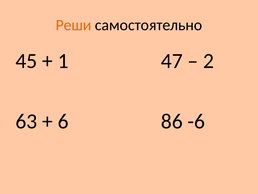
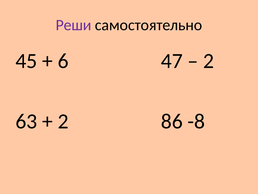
Реши colour: orange -> purple
1: 1 -> 6
6 at (63, 121): 6 -> 2
-6: -6 -> -8
